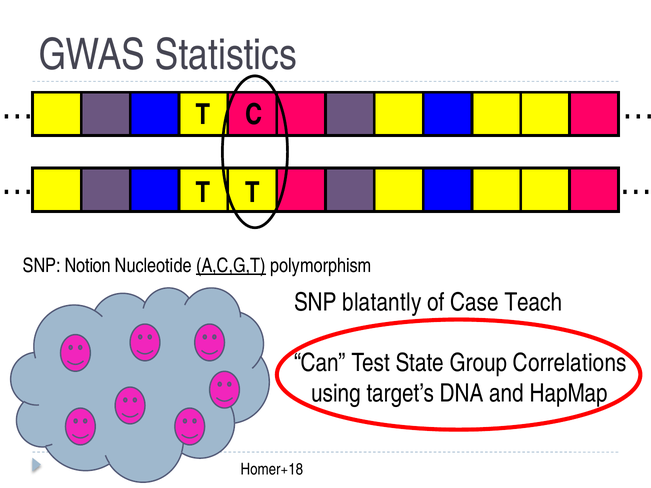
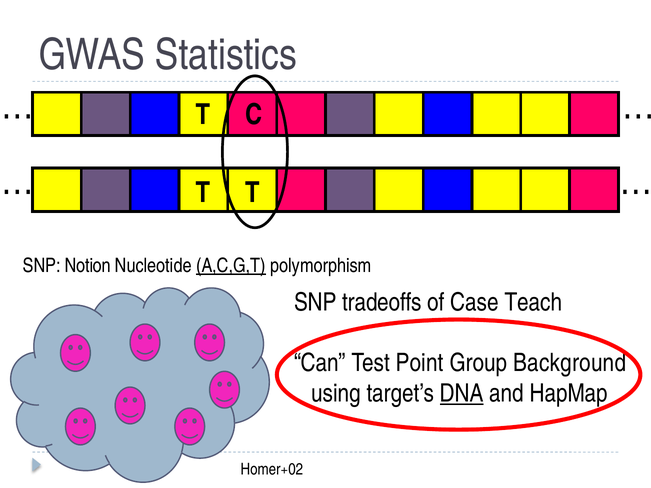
blatantly: blatantly -> tradeoffs
State: State -> Point
Correlations: Correlations -> Background
DNA underline: none -> present
Homer+18: Homer+18 -> Homer+02
